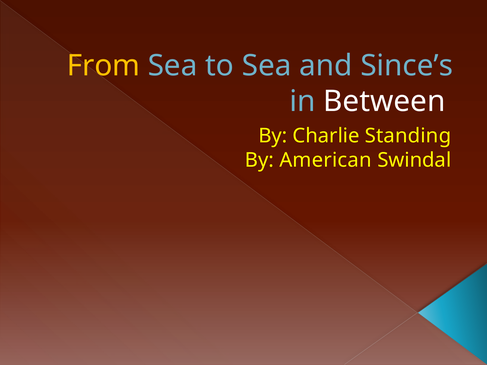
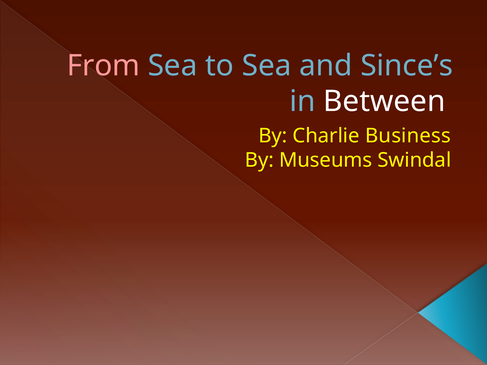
From colour: yellow -> pink
Standing: Standing -> Business
American: American -> Museums
